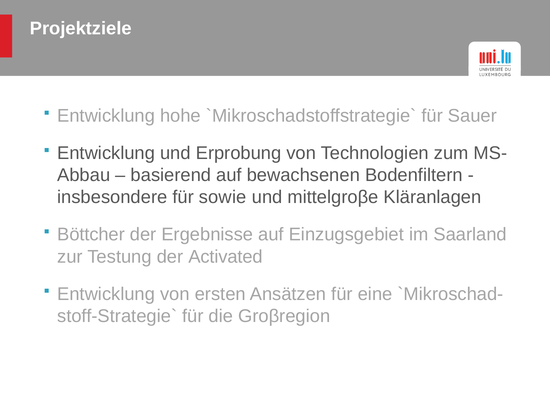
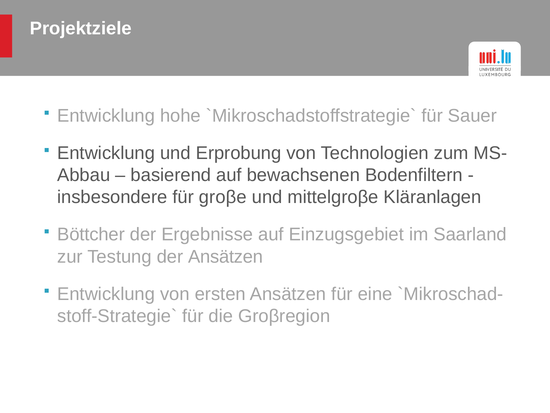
sowie: sowie -> groβe
der Activated: Activated -> Ansätzen
